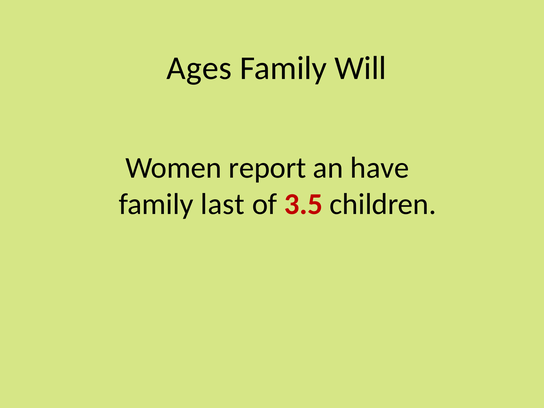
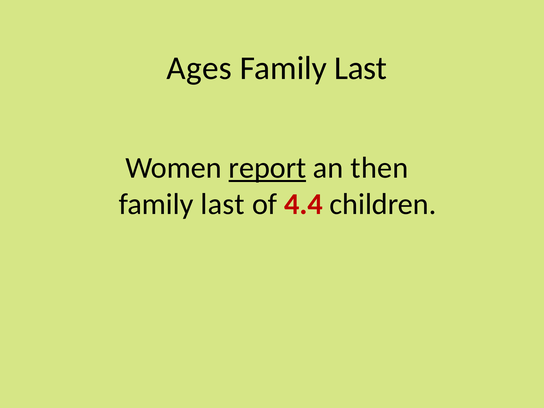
Will at (360, 68): Will -> Last
report underline: none -> present
have: have -> then
3.5: 3.5 -> 4.4
